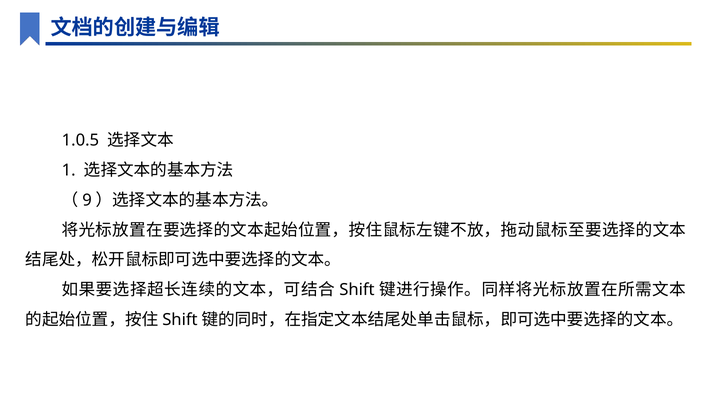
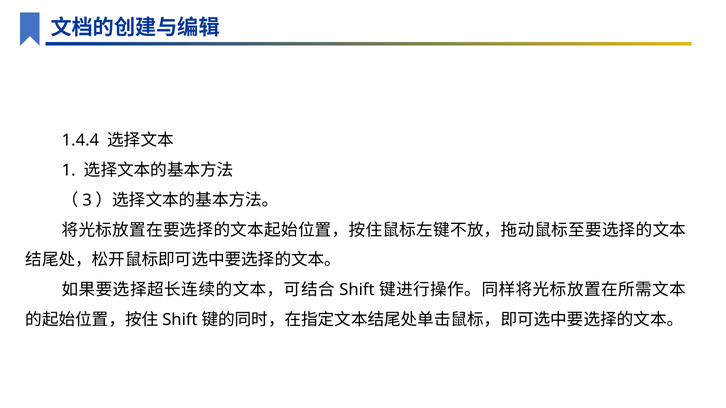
1.0.5: 1.0.5 -> 1.4.4
9: 9 -> 3
